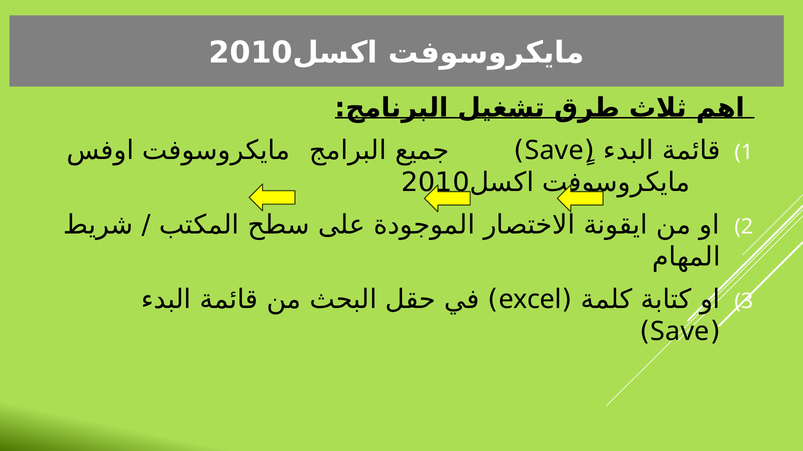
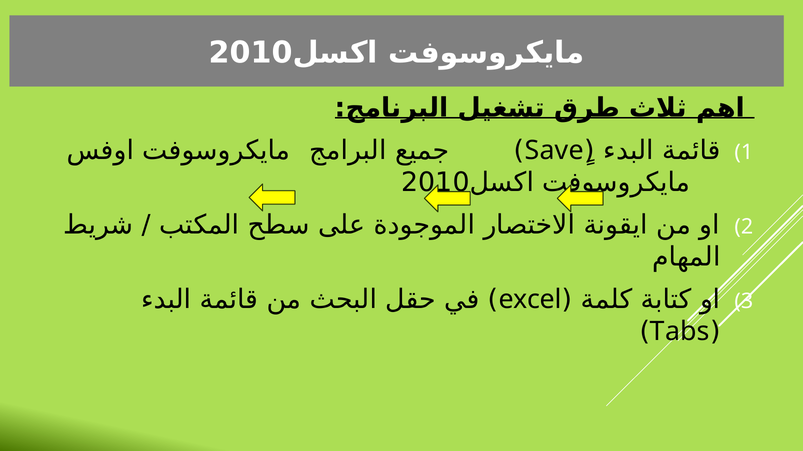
Save at (680, 332): Save -> Tabs
